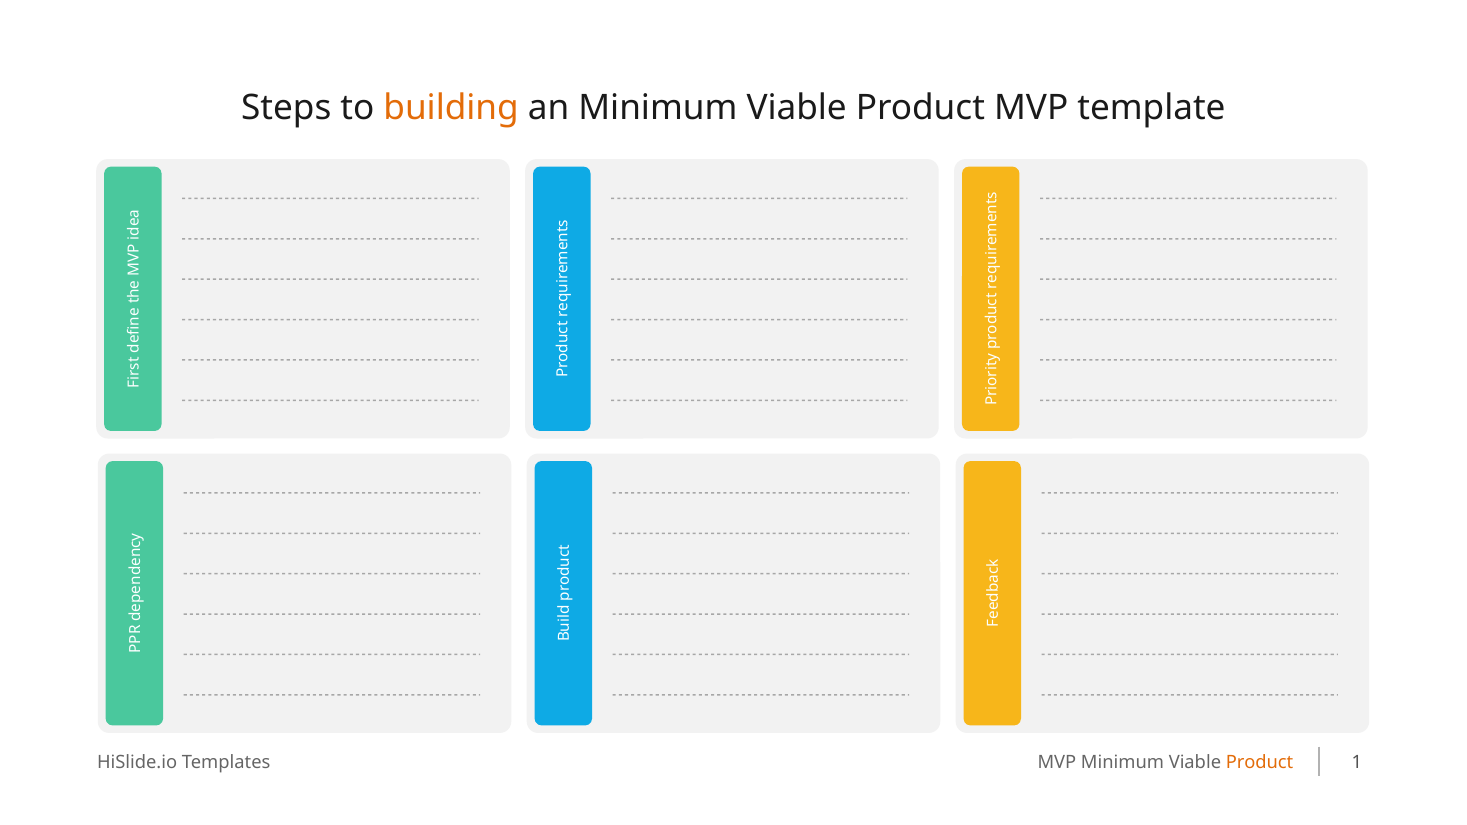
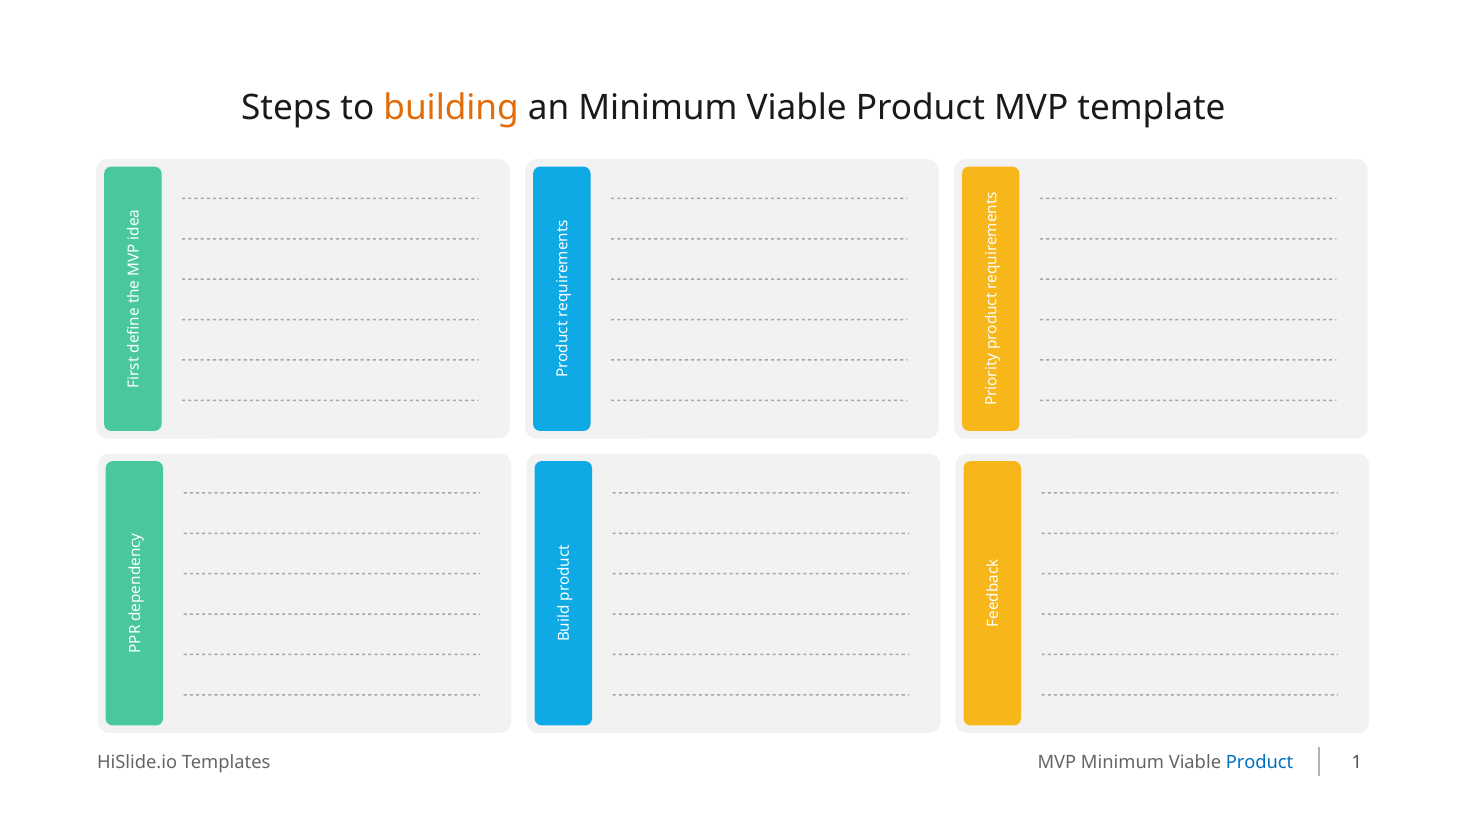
Product at (1260, 762) colour: orange -> blue
